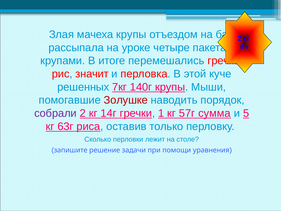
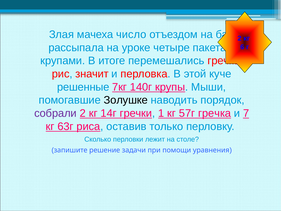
мачеха крупы: крупы -> число
решенных: решенных -> решенные
Золушке colour: red -> black
57г сумма: сумма -> гречка
5: 5 -> 7
